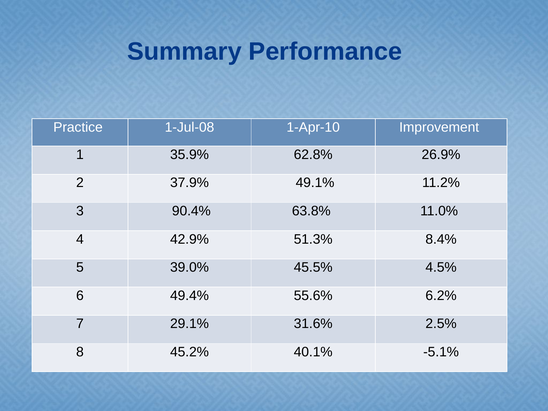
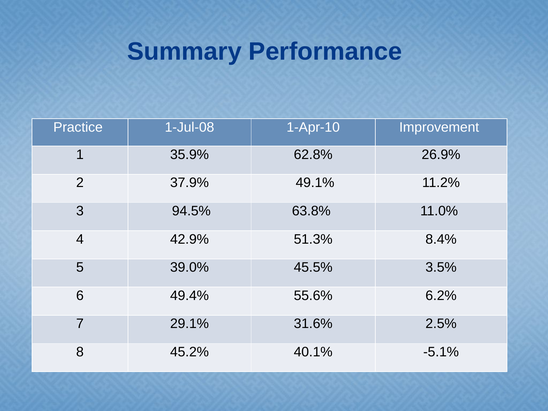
90.4%: 90.4% -> 94.5%
4.5%: 4.5% -> 3.5%
